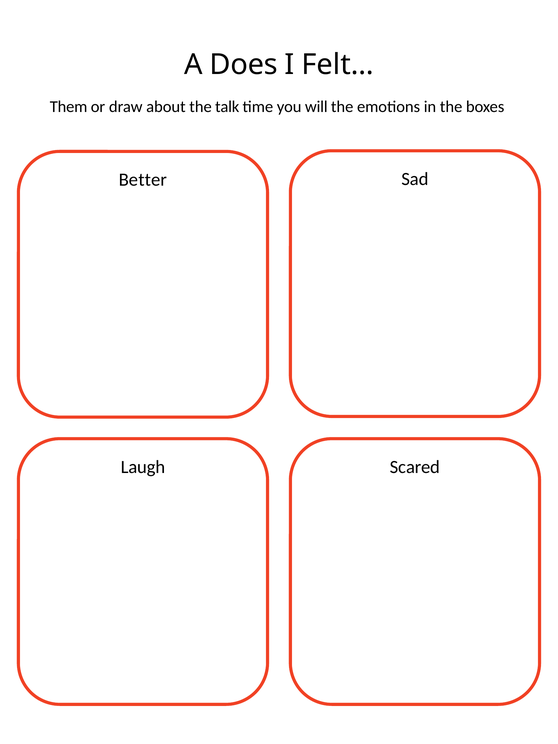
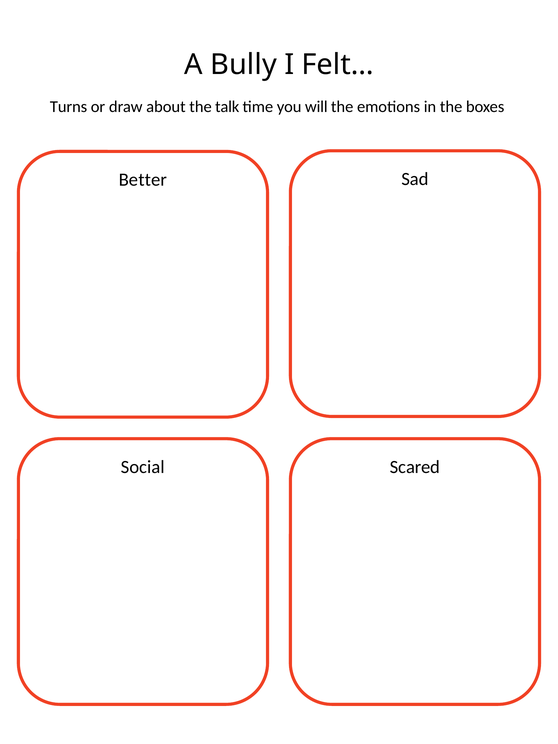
Does: Does -> Bully
Them: Them -> Turns
Laugh: Laugh -> Social
